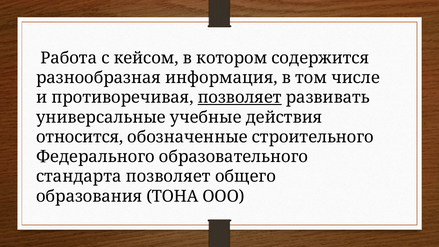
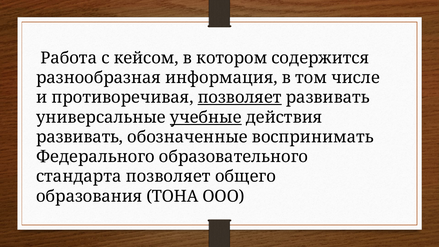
учебные underline: none -> present
относится at (80, 137): относится -> развивать
строительного: строительного -> воспринимать
